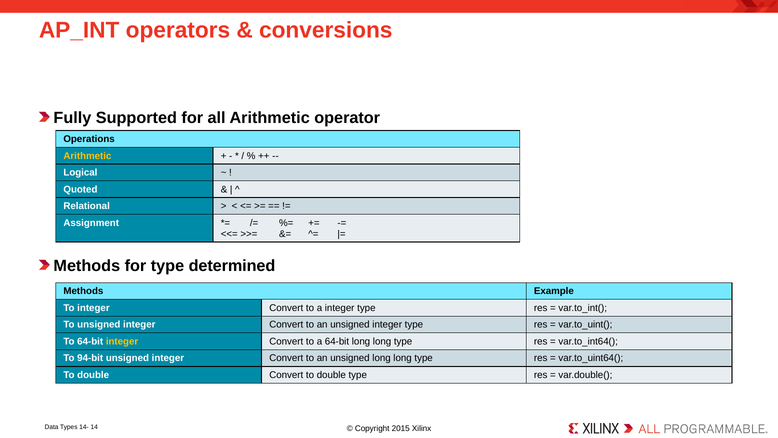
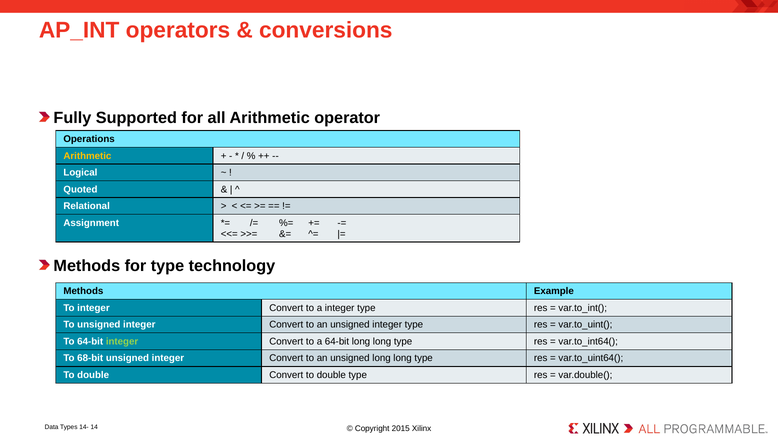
determined: determined -> technology
integer at (122, 341) colour: yellow -> light green
94-bit: 94-bit -> 68-bit
